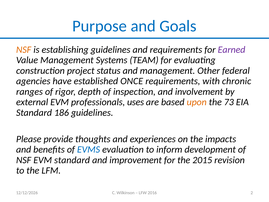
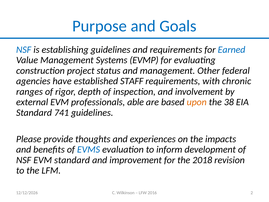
NSF at (24, 50) colour: orange -> blue
Earned colour: purple -> blue
TEAM: TEAM -> EVMP
ONCE: ONCE -> STAFF
uses: uses -> able
73: 73 -> 38
186: 186 -> 741
2015: 2015 -> 2018
